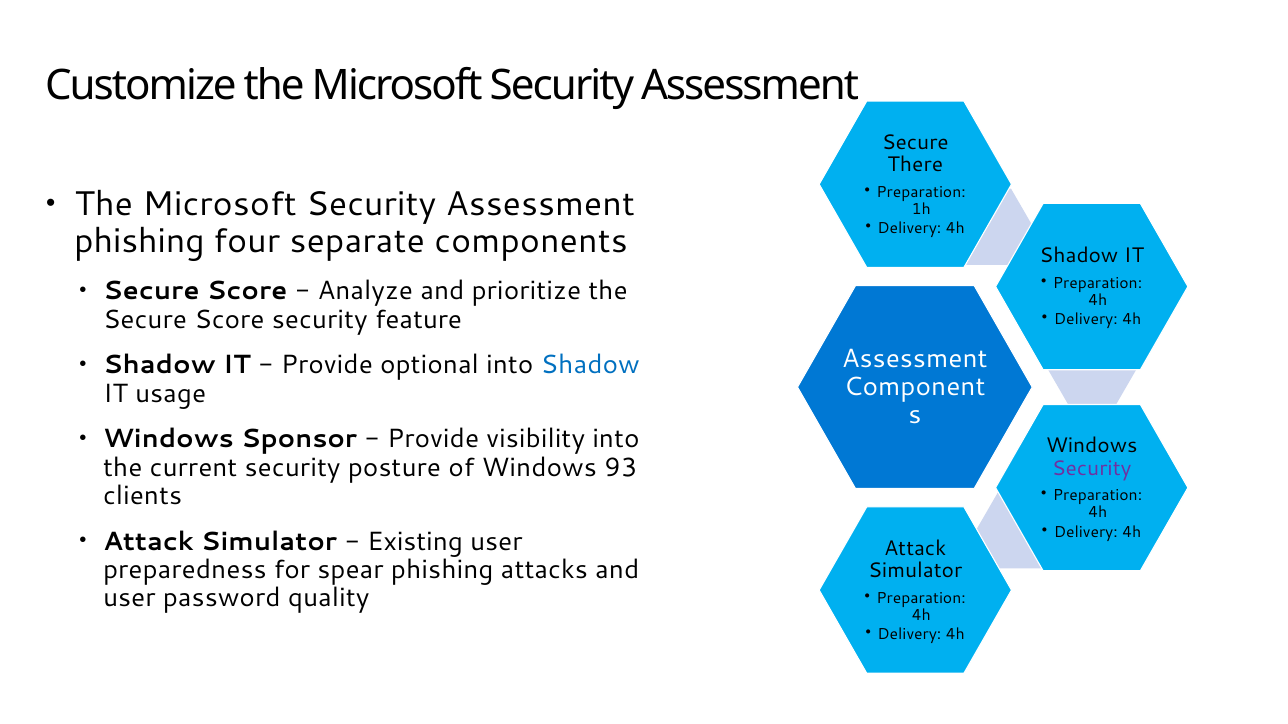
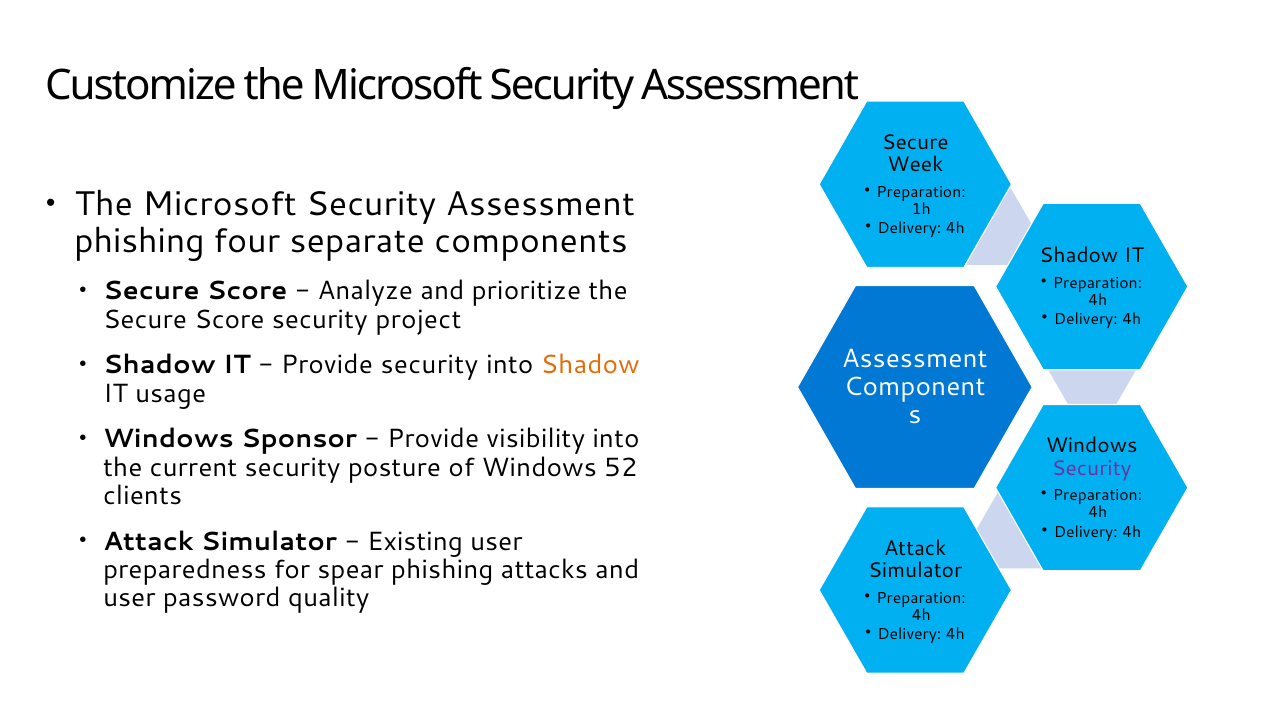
There: There -> Week
feature: feature -> project
Provide optional: optional -> security
Shadow at (590, 365) colour: blue -> orange
93: 93 -> 52
